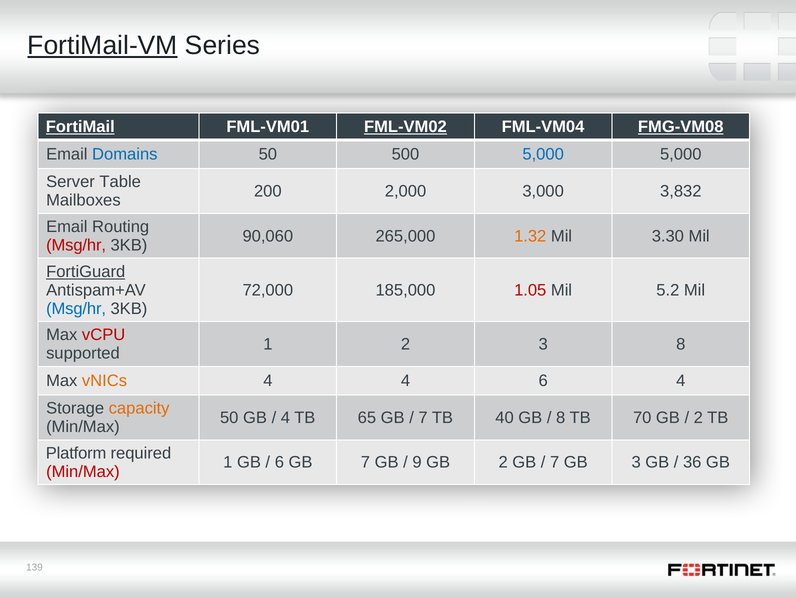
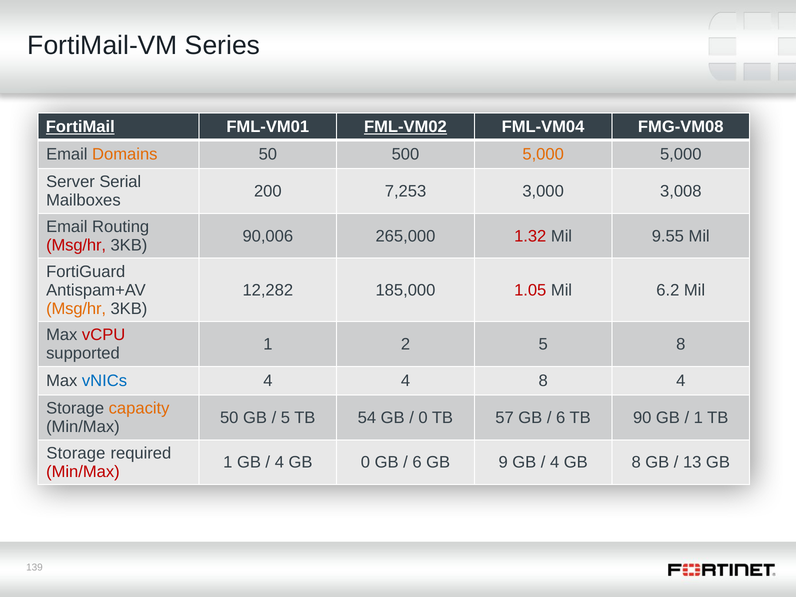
FortiMail-VM underline: present -> none
FMG-VM08 underline: present -> none
Domains colour: blue -> orange
5,000 at (543, 154) colour: blue -> orange
Table: Table -> Serial
2,000: 2,000 -> 7,253
3,832: 3,832 -> 3,008
90,060: 90,060 -> 90,006
1.32 colour: orange -> red
3.30: 3.30 -> 9.55
FortiGuard underline: present -> none
72,000: 72,000 -> 12,282
5.2: 5.2 -> 6.2
Msg/hr at (76, 309) colour: blue -> orange
2 3: 3 -> 5
vNICs colour: orange -> blue
4 6: 6 -> 8
4 at (285, 418): 4 -> 5
65: 65 -> 54
7 at (423, 418): 7 -> 0
40: 40 -> 57
8 at (561, 418): 8 -> 6
70: 70 -> 90
2 at (698, 418): 2 -> 1
Platform at (76, 453): Platform -> Storage
6 at (279, 463): 6 -> 4
GB 7: 7 -> 0
9 at (417, 463): 9 -> 6
GB 2: 2 -> 9
7 at (555, 463): 7 -> 4
GB 3: 3 -> 8
36: 36 -> 13
